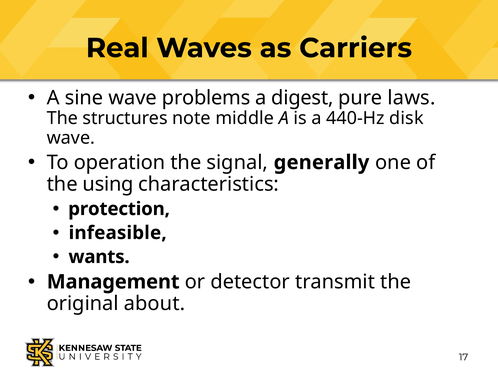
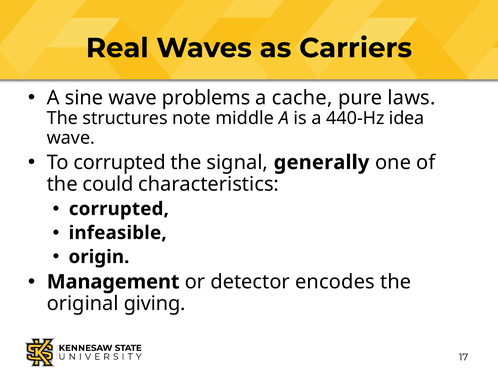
digest: digest -> cache
disk: disk -> idea
To operation: operation -> corrupted
using: using -> could
protection at (119, 209): protection -> corrupted
wants: wants -> origin
transmit: transmit -> encodes
about: about -> giving
